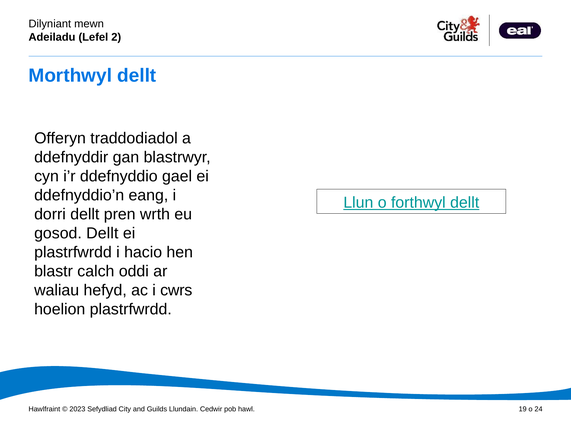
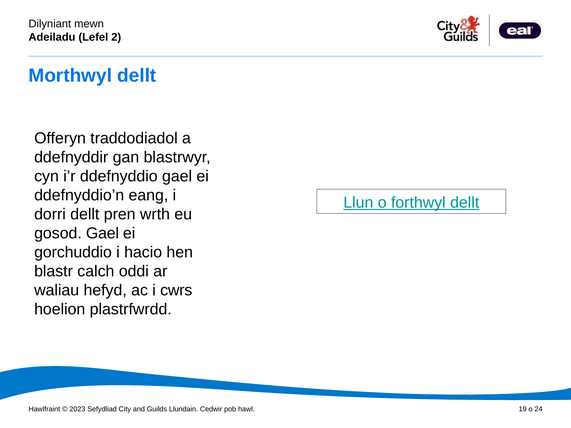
gosod Dellt: Dellt -> Gael
plastrfwrdd at (73, 252): plastrfwrdd -> gorchuddio
